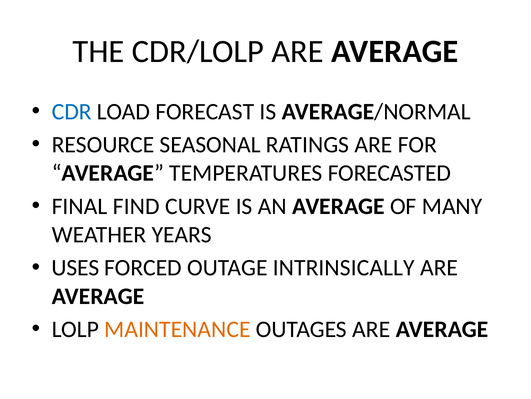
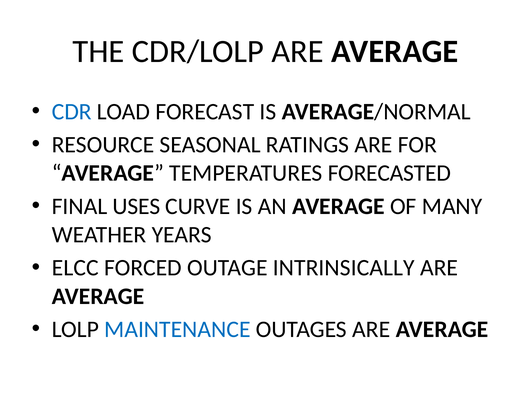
FIND: FIND -> USES
USES: USES -> ELCC
MAINTENANCE colour: orange -> blue
